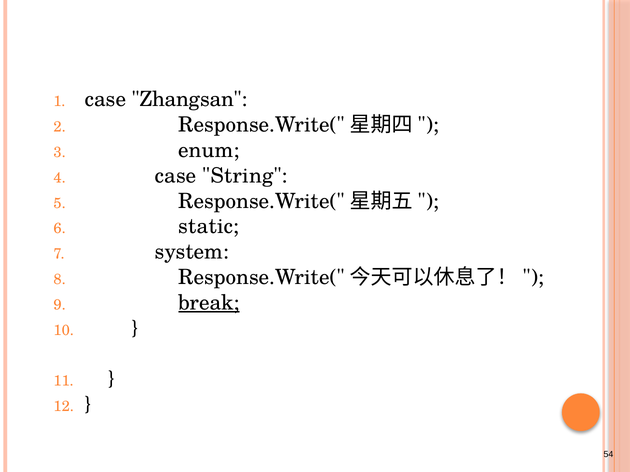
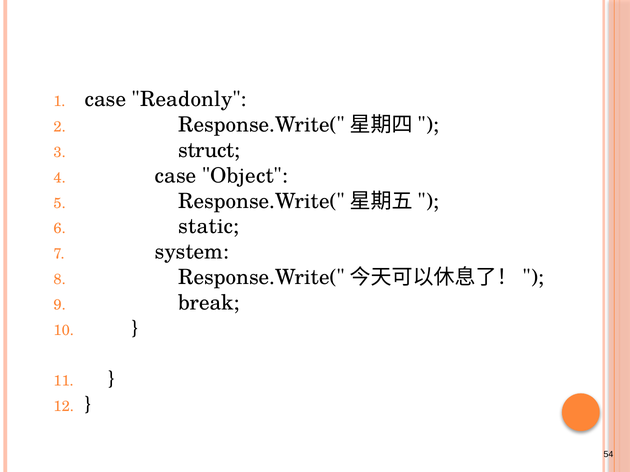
Zhangsan: Zhangsan -> Readonly
enum: enum -> struct
String: String -> Object
break underline: present -> none
